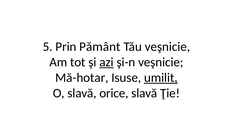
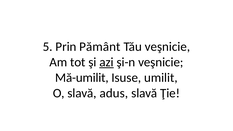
Mă-hotar: Mă-hotar -> Mă-umilit
umilit underline: present -> none
orice: orice -> adus
